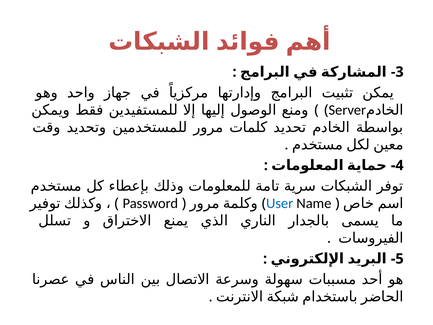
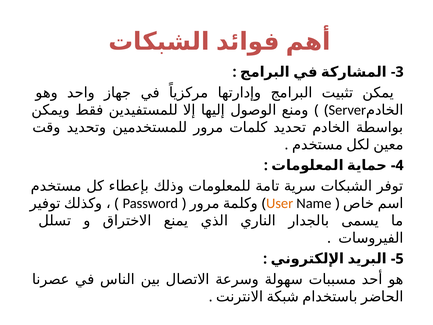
User colour: blue -> orange
